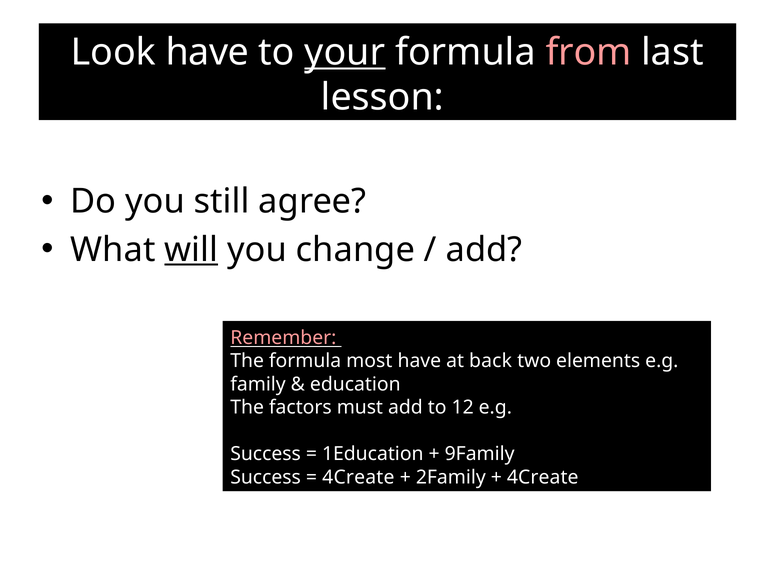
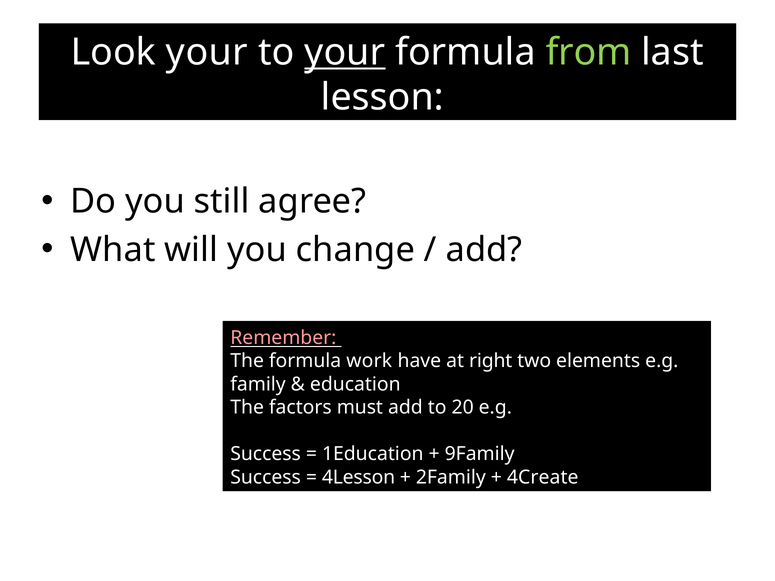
Look have: have -> your
from colour: pink -> light green
will underline: present -> none
most: most -> work
back: back -> right
12: 12 -> 20
4Create at (358, 477): 4Create -> 4Lesson
